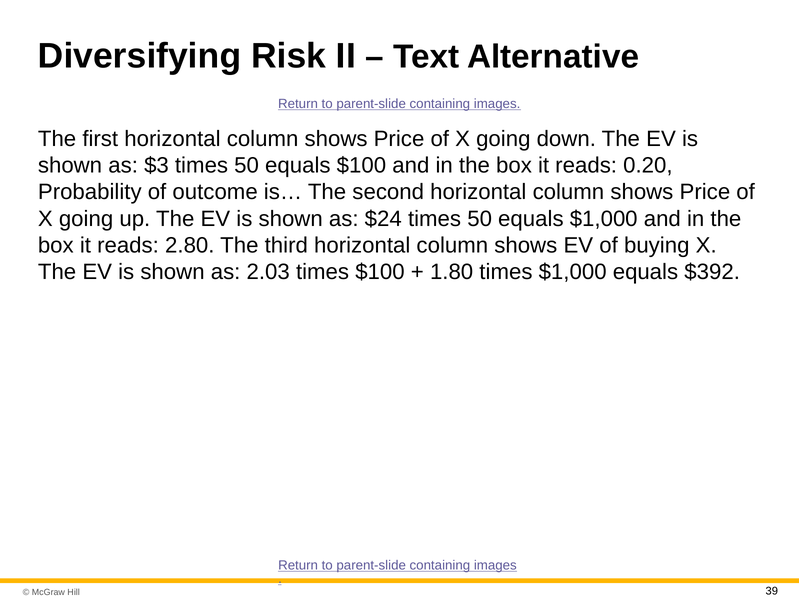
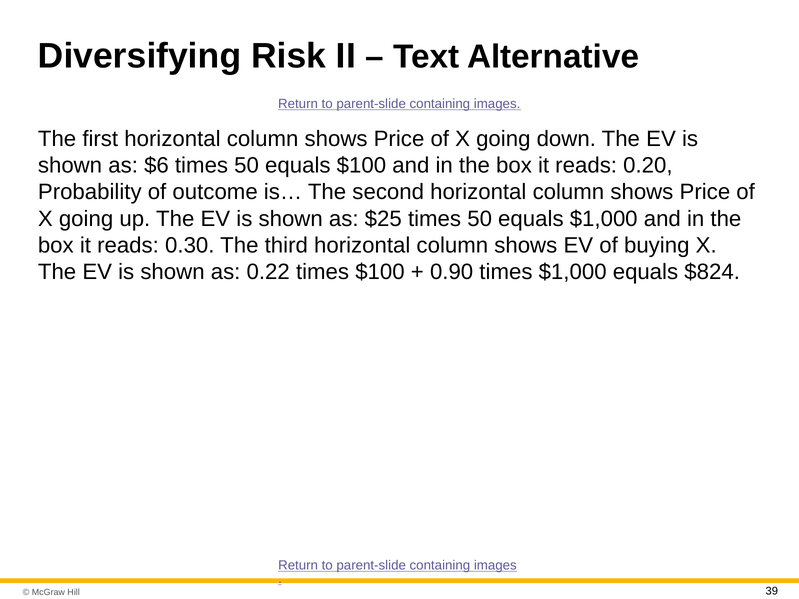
$3: $3 -> $6
$24: $24 -> $25
2.80: 2.80 -> 0.30
2.03: 2.03 -> 0.22
1.80: 1.80 -> 0.90
$392: $392 -> $824
